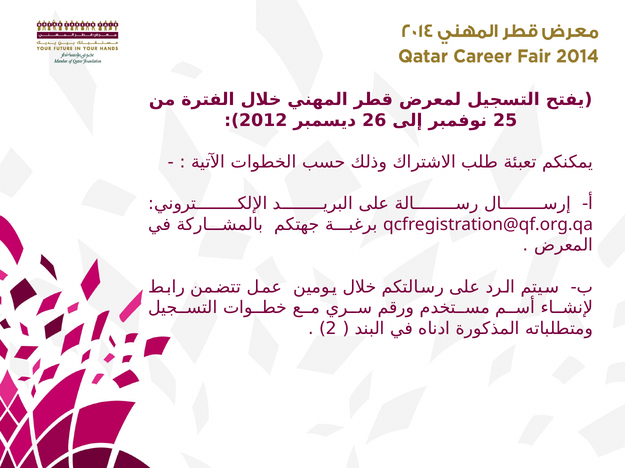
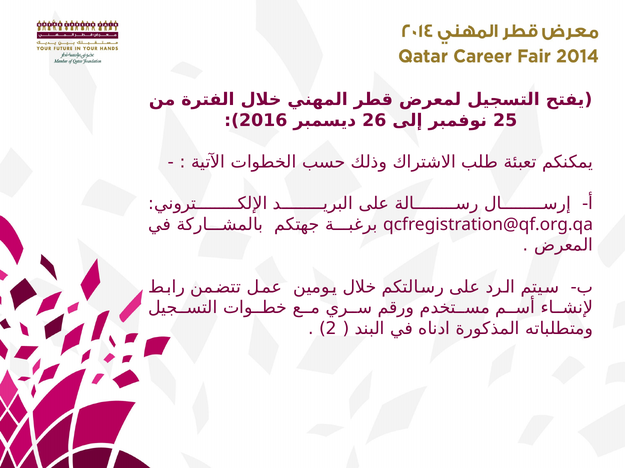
2012: 2012 -> 2016
